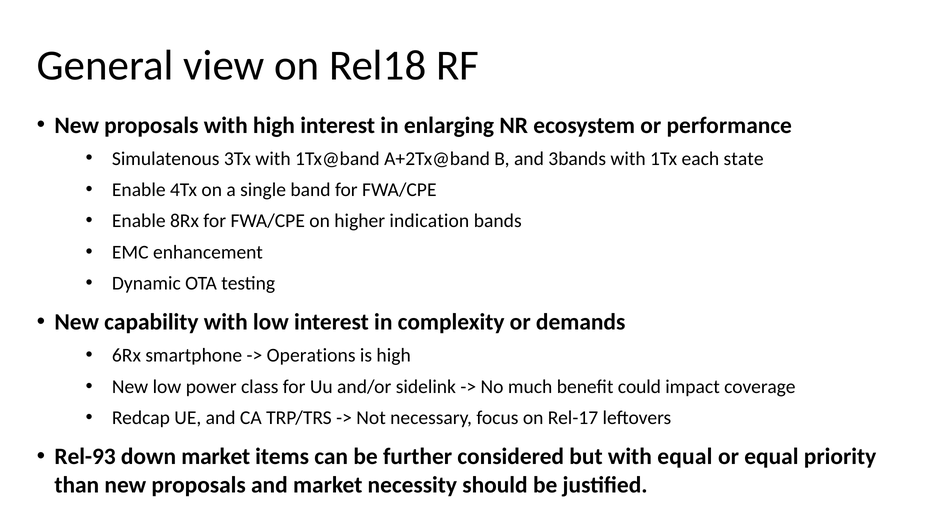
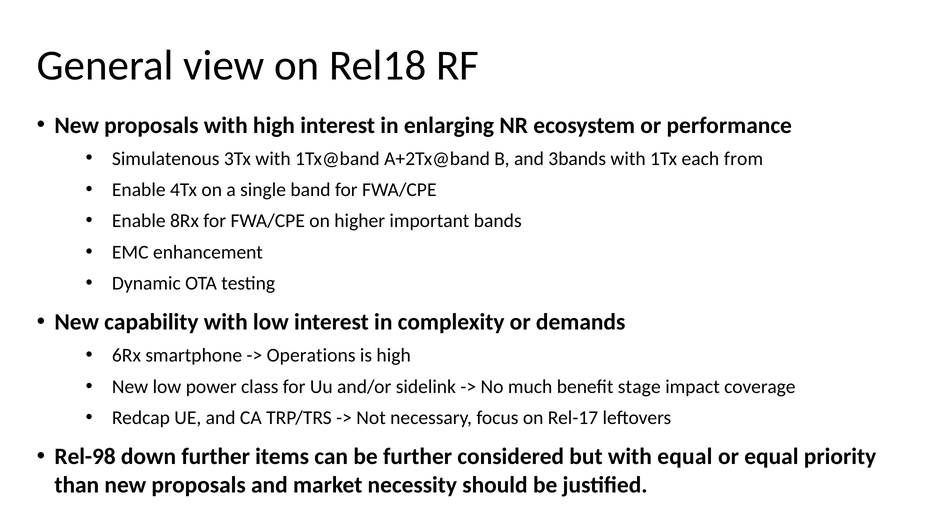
state: state -> from
indication: indication -> important
could: could -> stage
Rel-93: Rel-93 -> Rel-98
down market: market -> further
